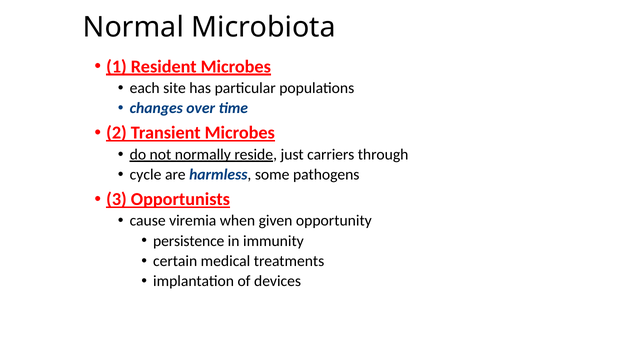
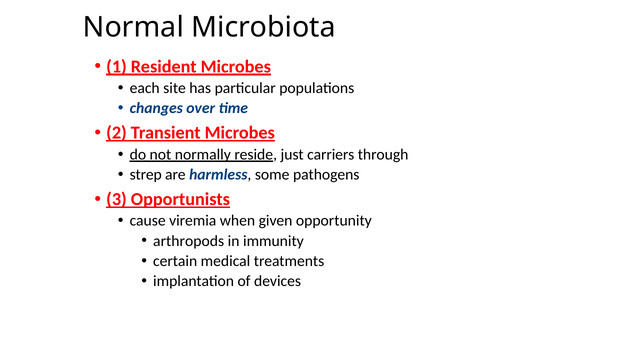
cycle: cycle -> strep
persistence: persistence -> arthropods
